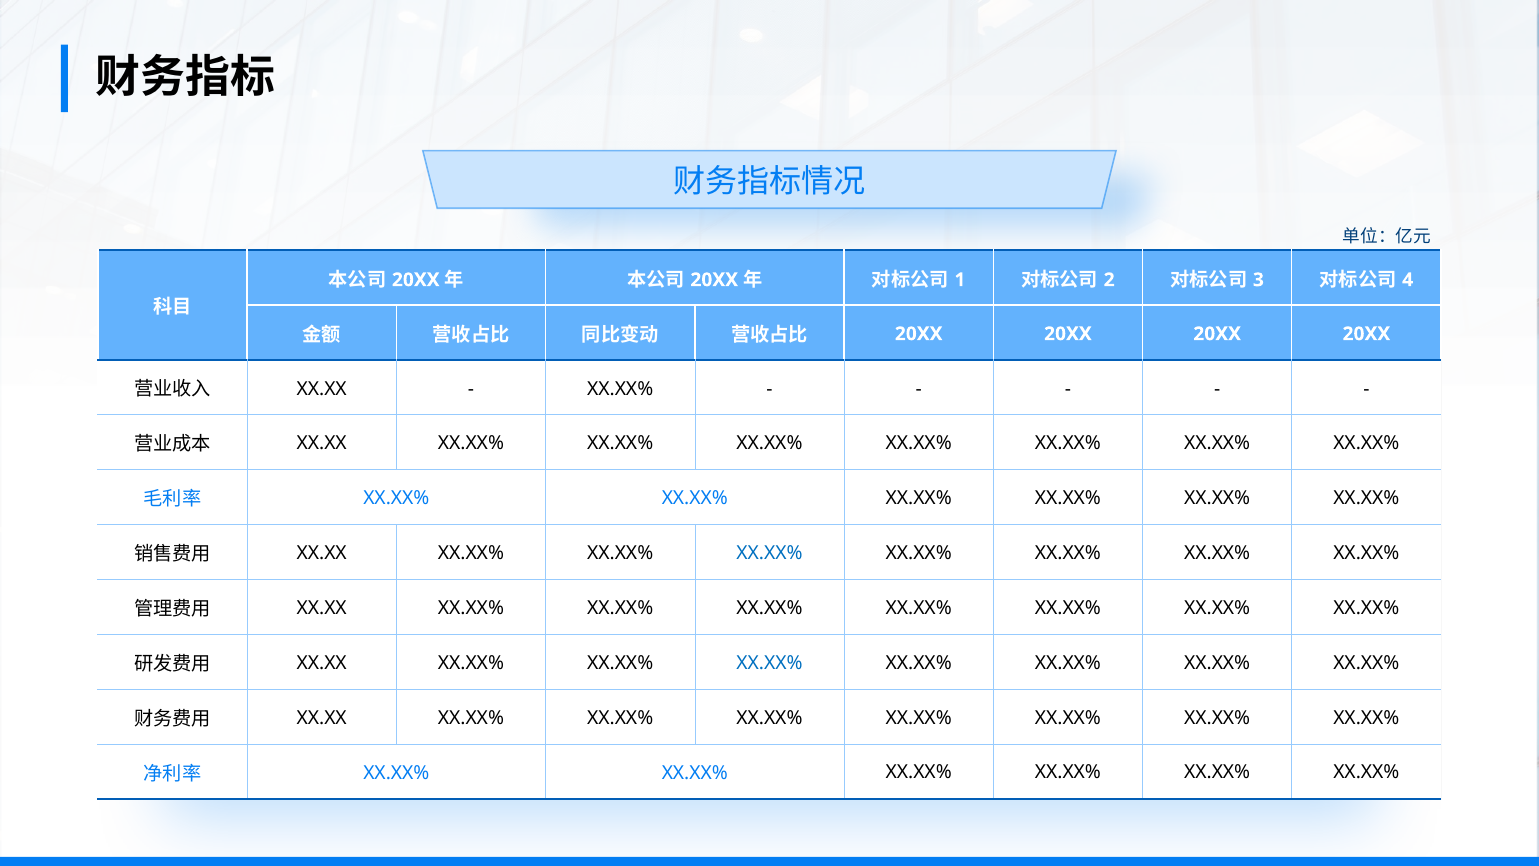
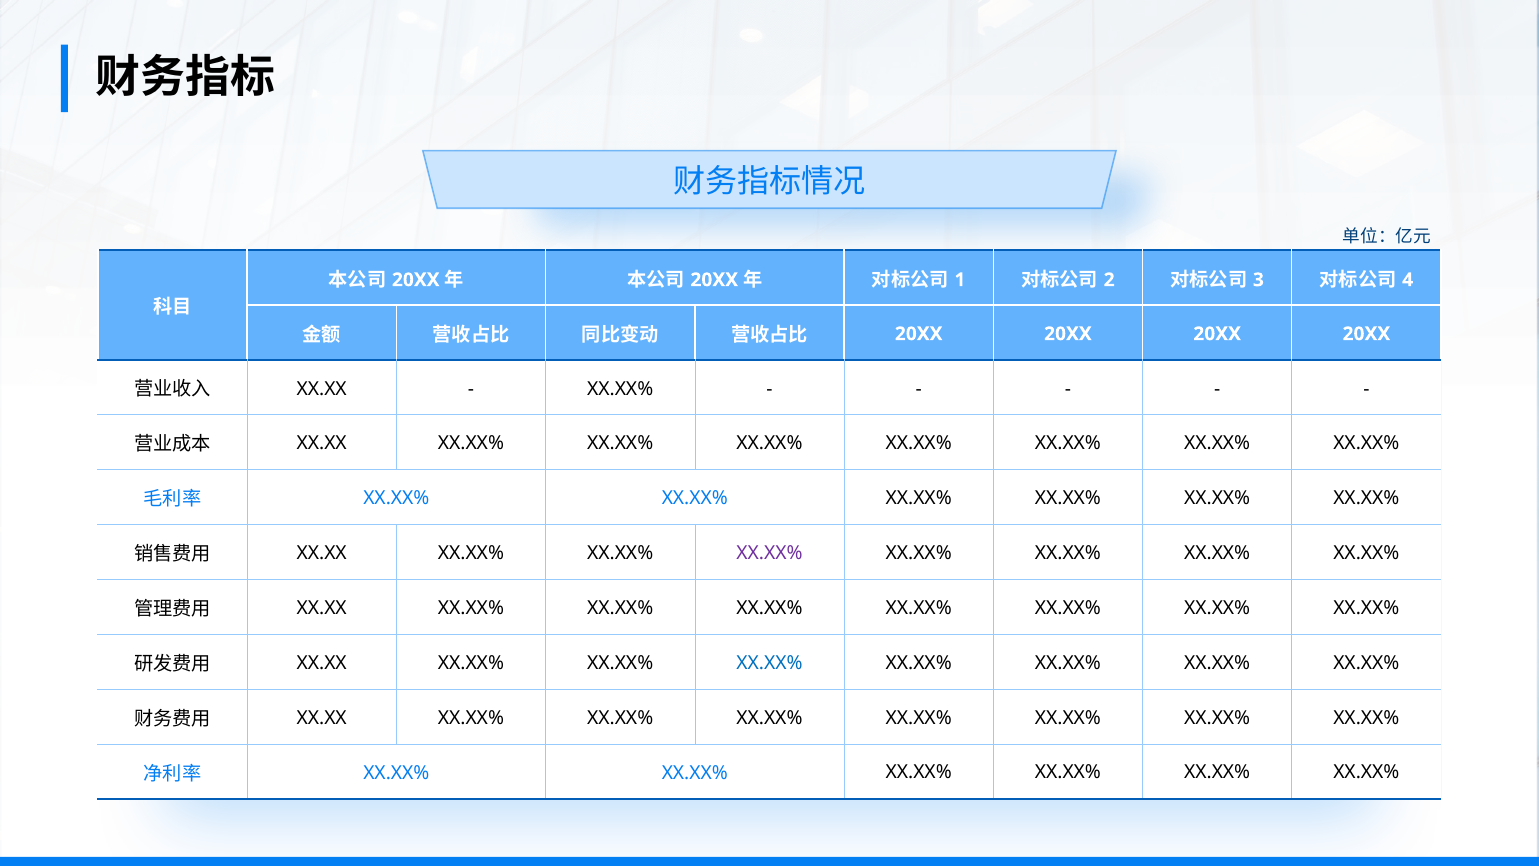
XX.XX% at (769, 553) colour: blue -> purple
